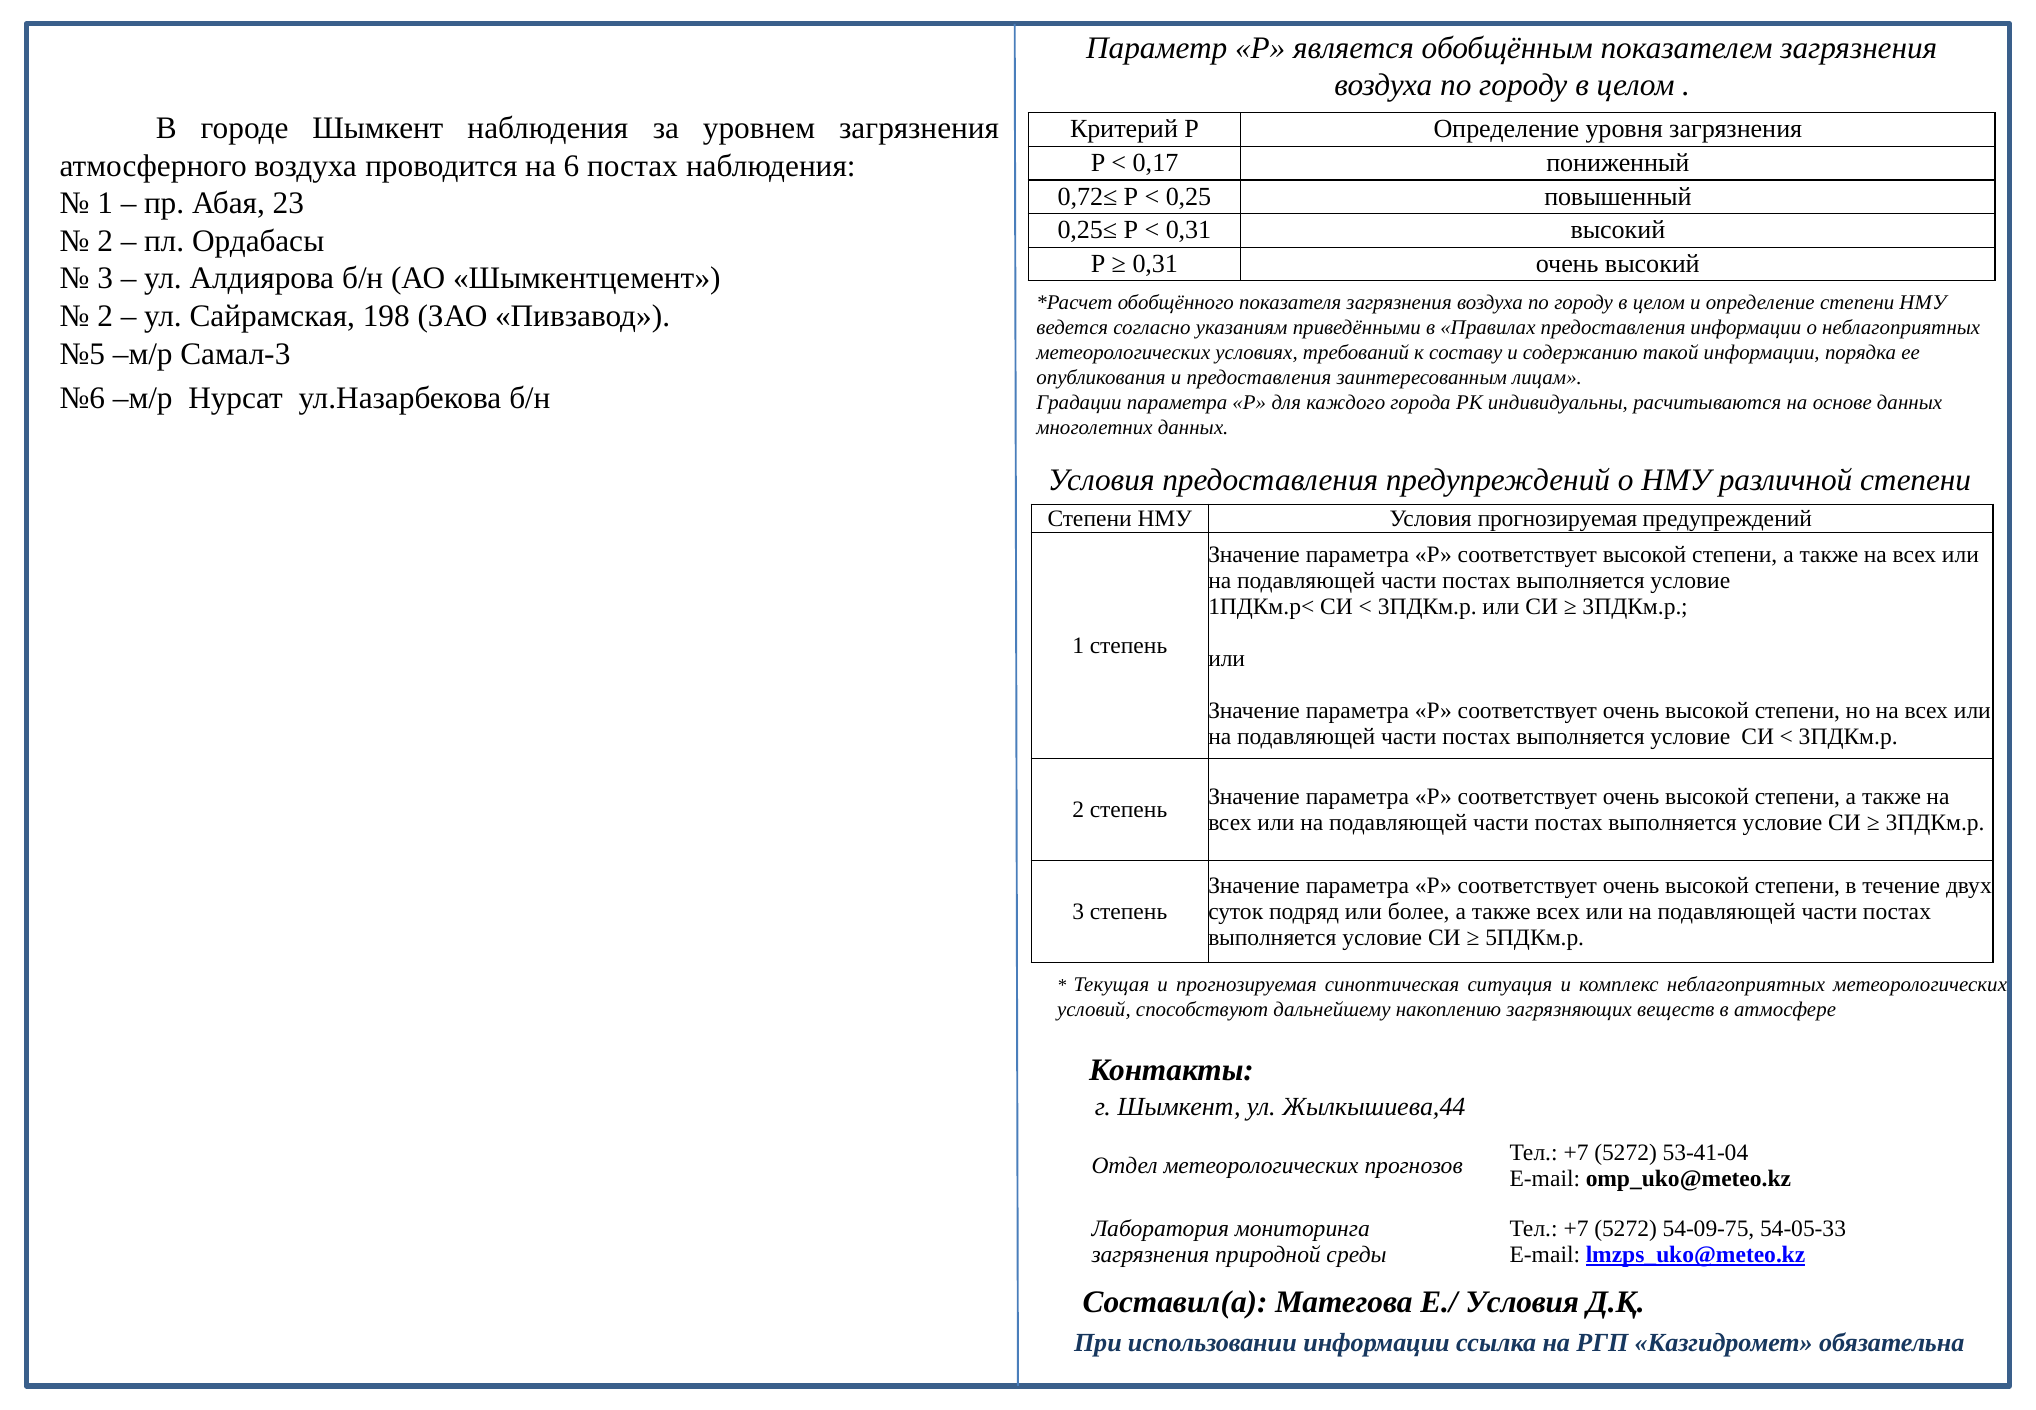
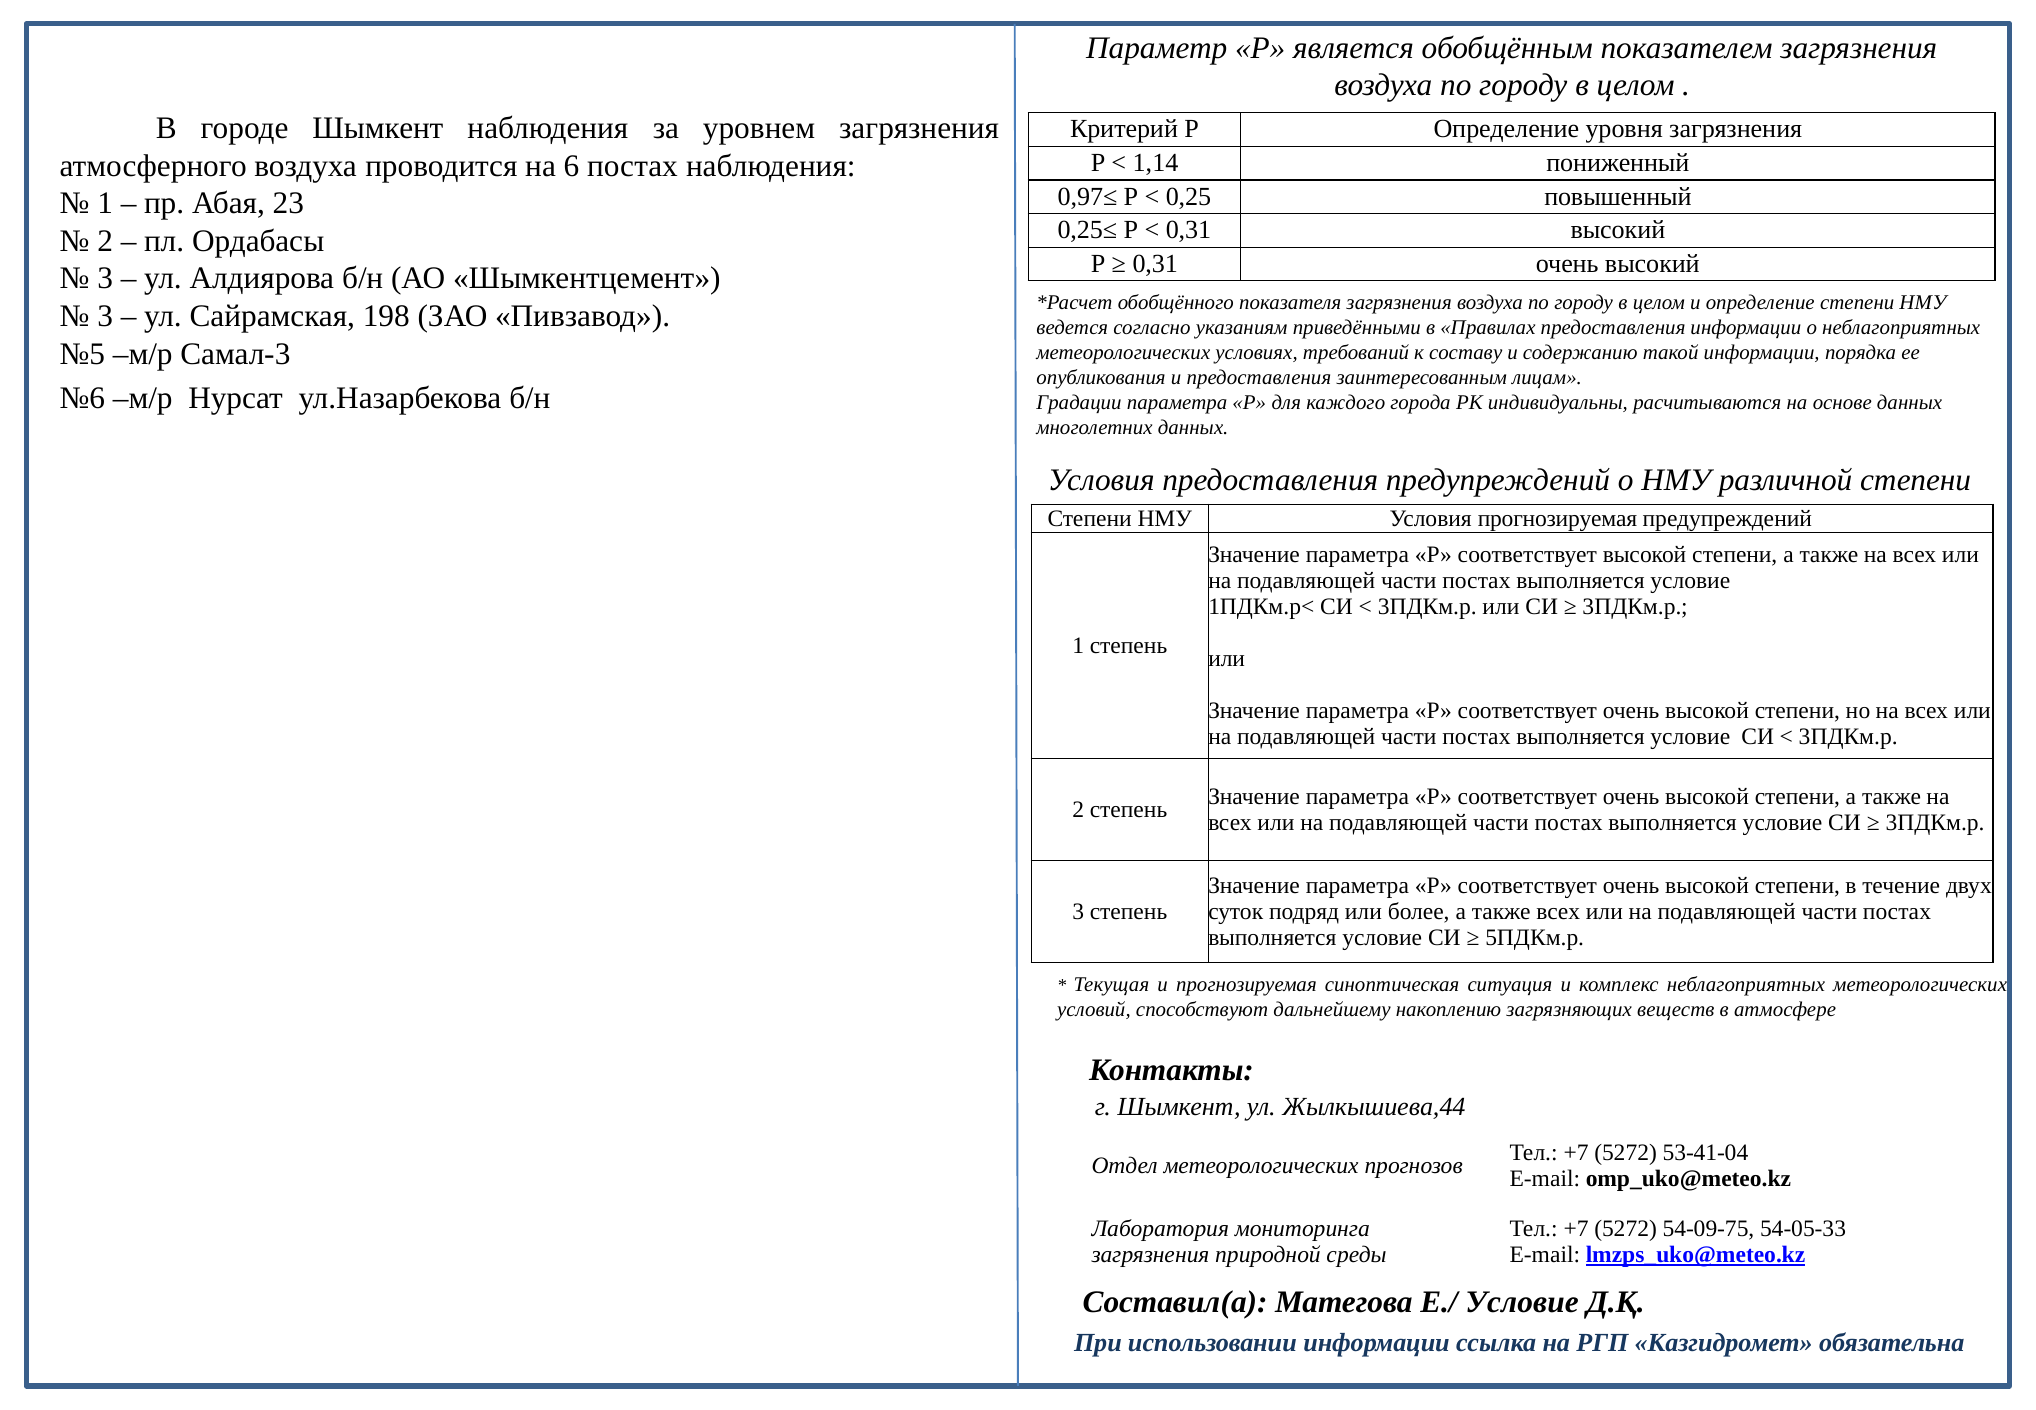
0,17: 0,17 -> 1,14
0,72≤: 0,72≤ -> 0,97≤
2 at (105, 316): 2 -> 3
Е./ Условия: Условия -> Условие
